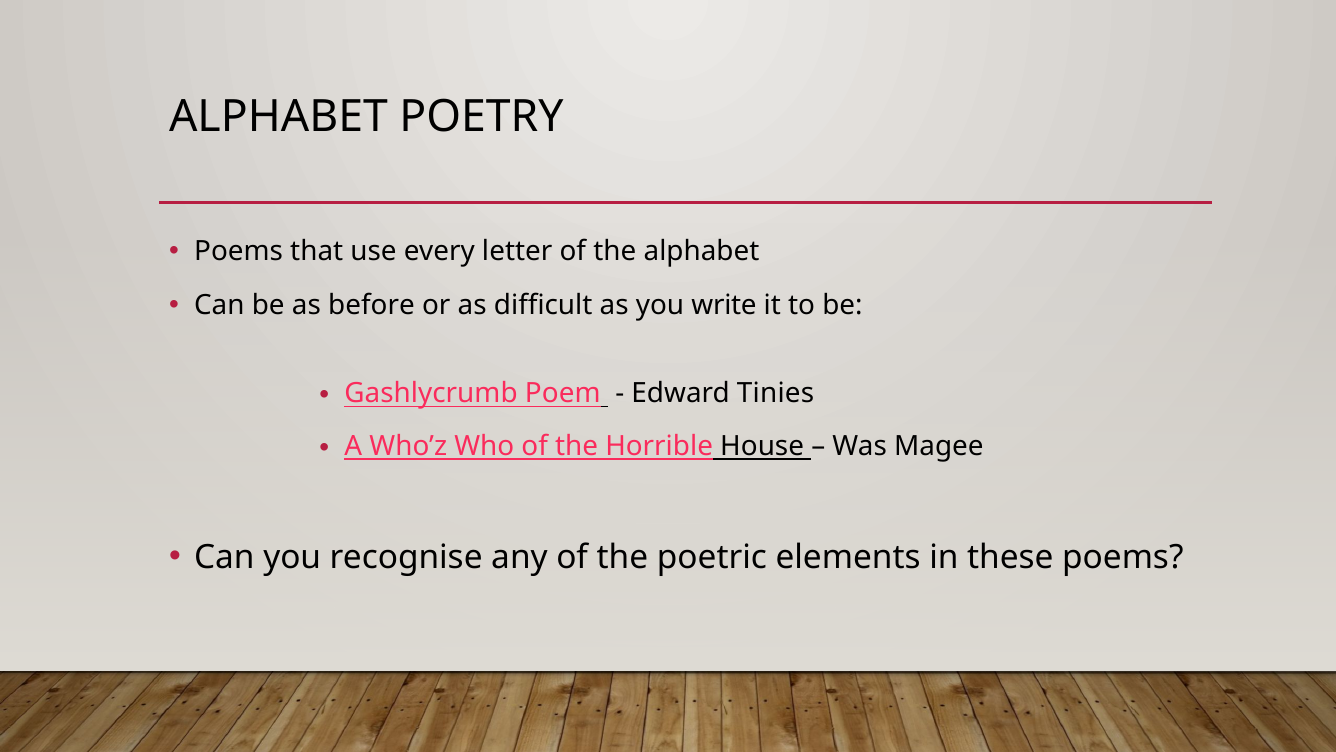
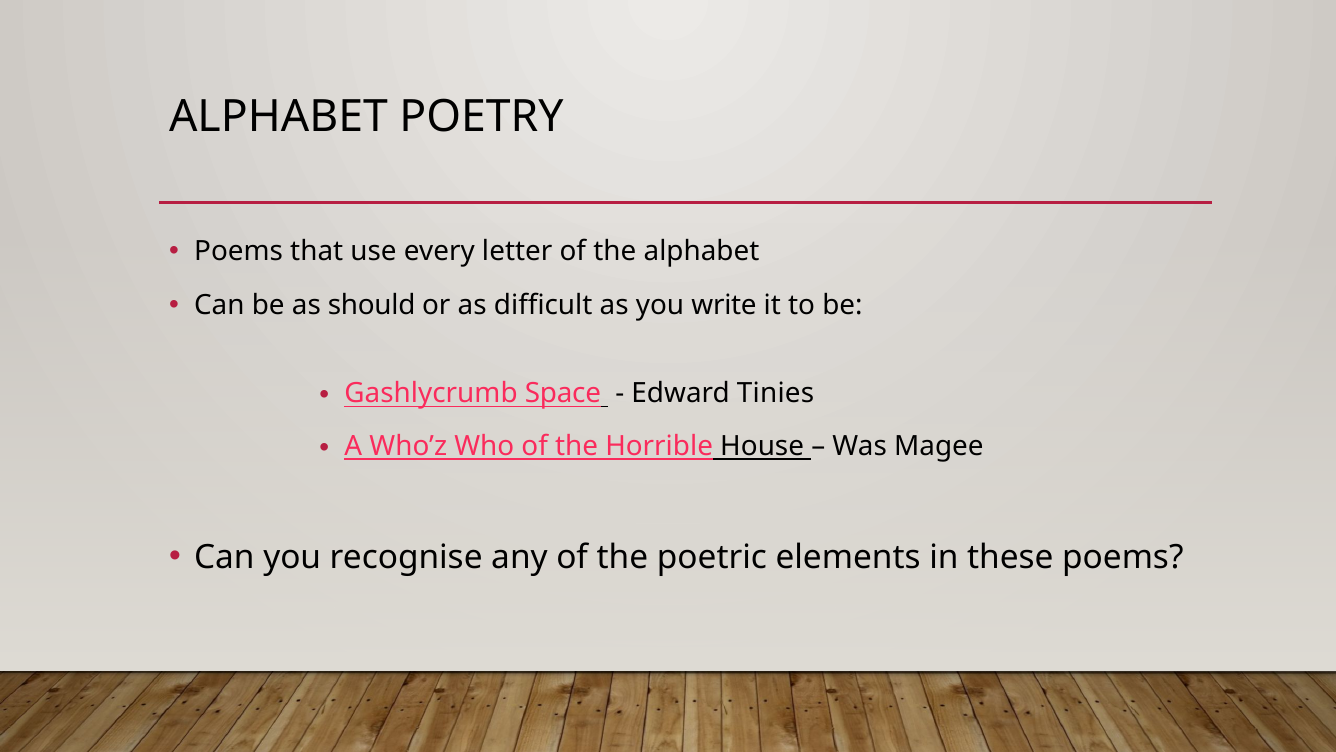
before: before -> should
Poem: Poem -> Space
